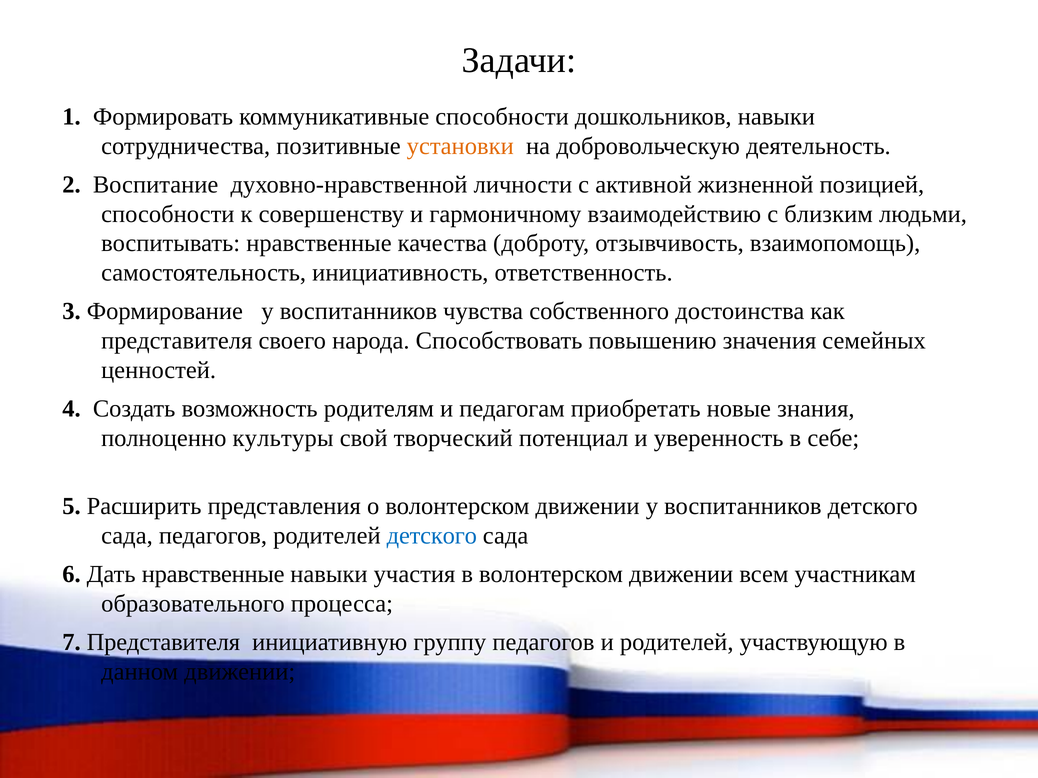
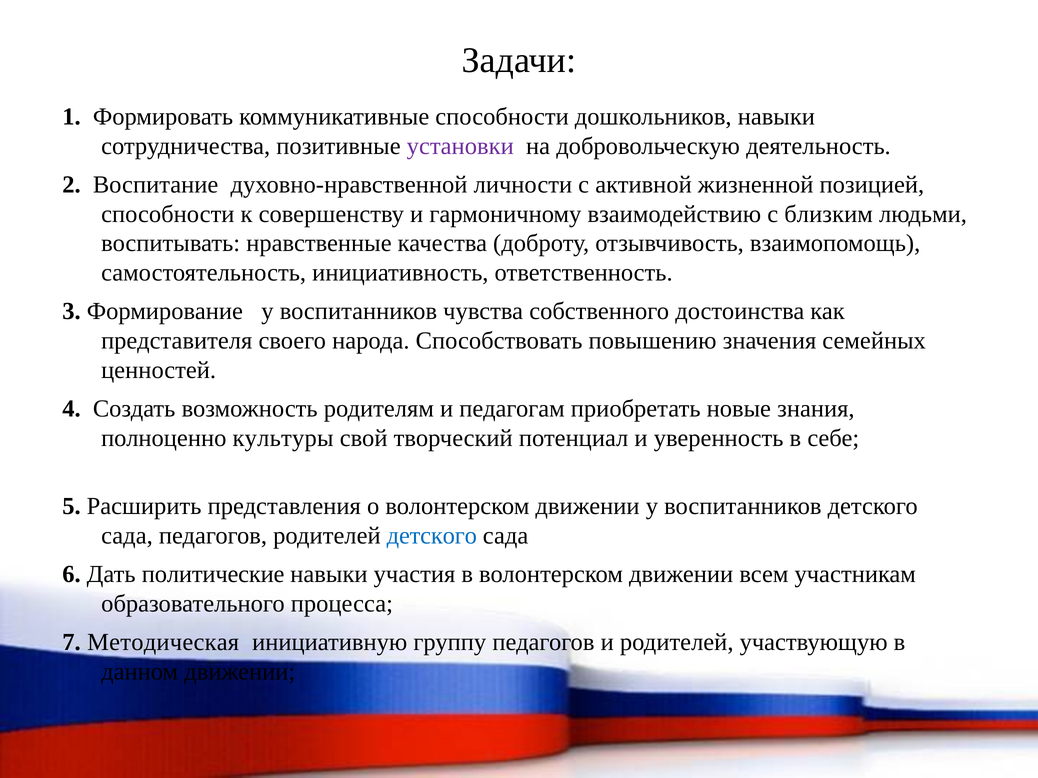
установки colour: orange -> purple
Дать нравственные: нравственные -> политические
7 Представителя: Представителя -> Методическая
